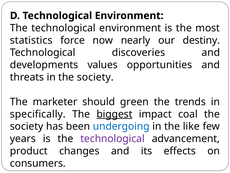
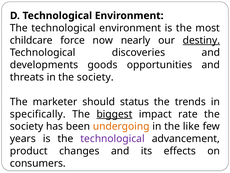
statistics: statistics -> childcare
destiny underline: none -> present
values: values -> goods
green: green -> status
coal: coal -> rate
undergoing colour: blue -> orange
